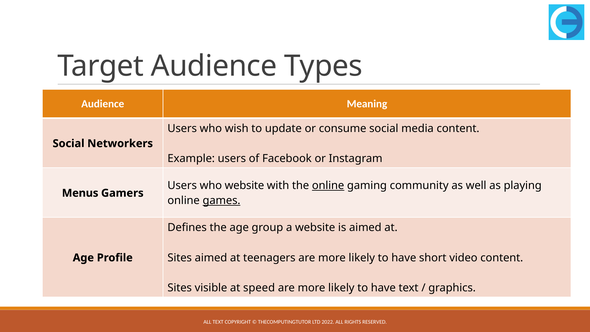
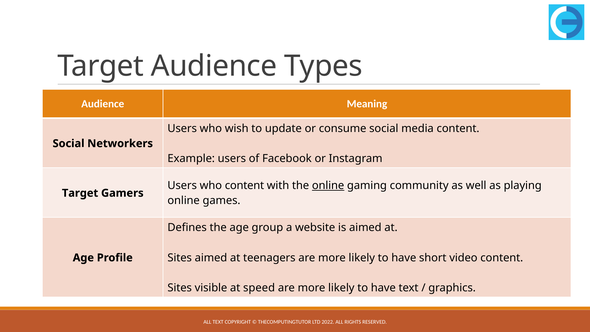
who website: website -> content
Menus at (80, 193): Menus -> Target
games underline: present -> none
